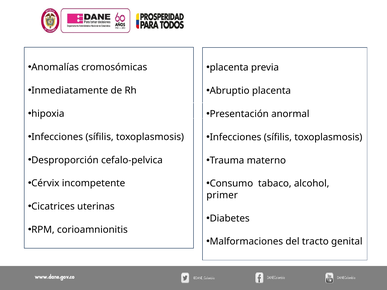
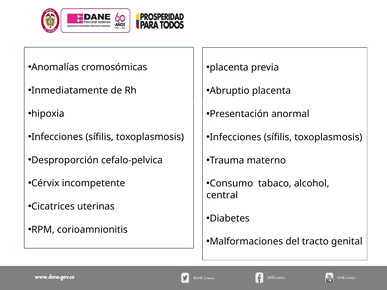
primer: primer -> central
